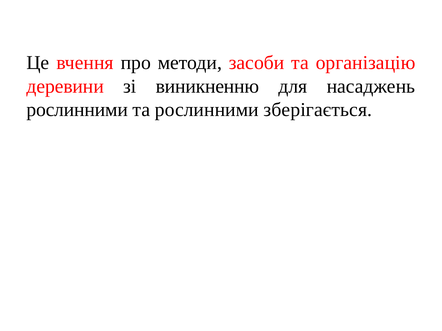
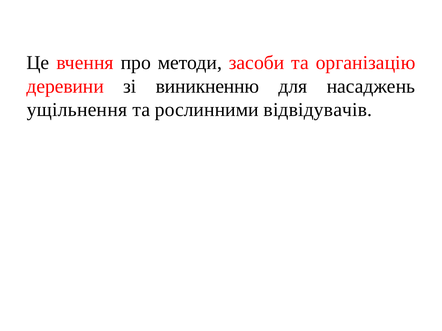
рослинними at (77, 110): рослинними -> ущільнення
зберігається: зберігається -> відвідувачів
